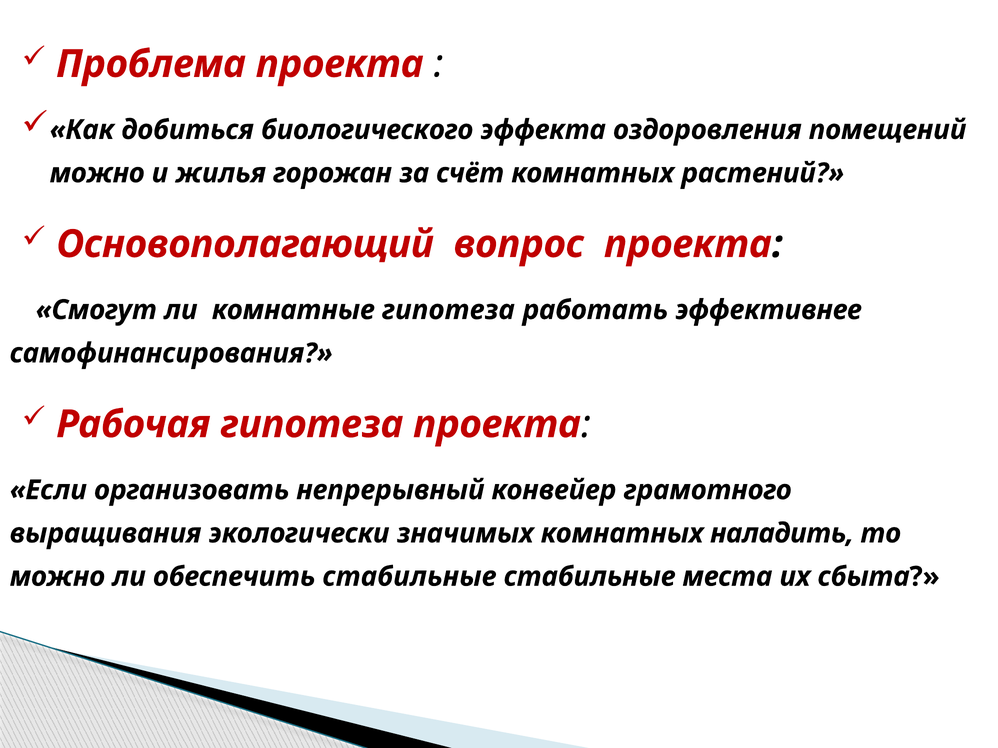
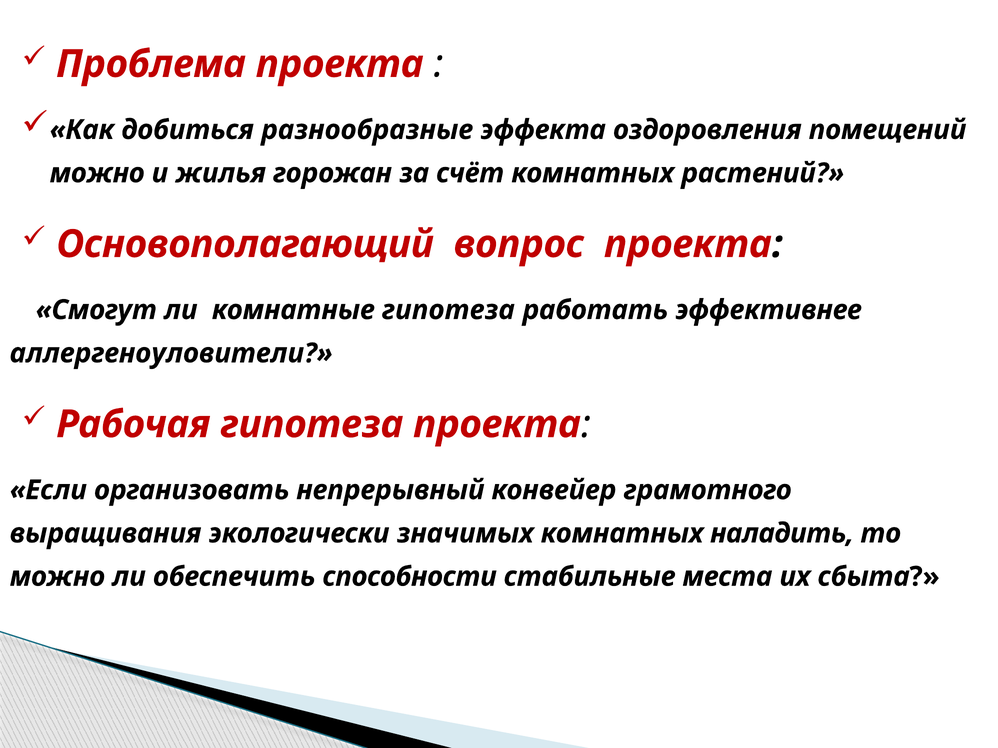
биологического: биологического -> разнообразные
самофинансирования: самофинансирования -> аллергеноуловители
обеспечить стабильные: стабильные -> способности
